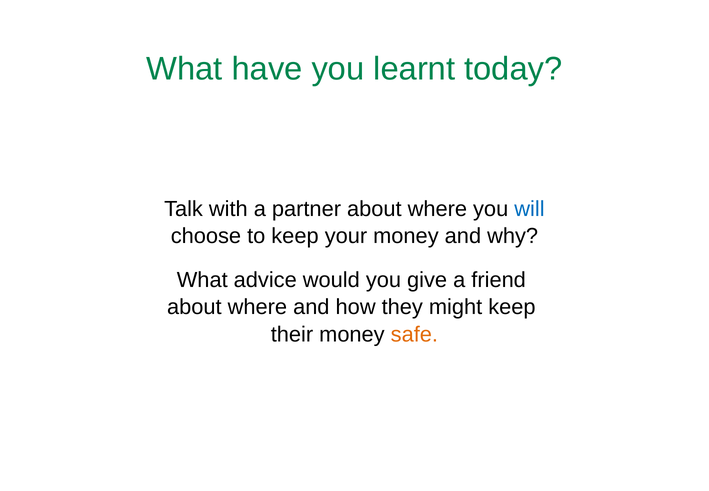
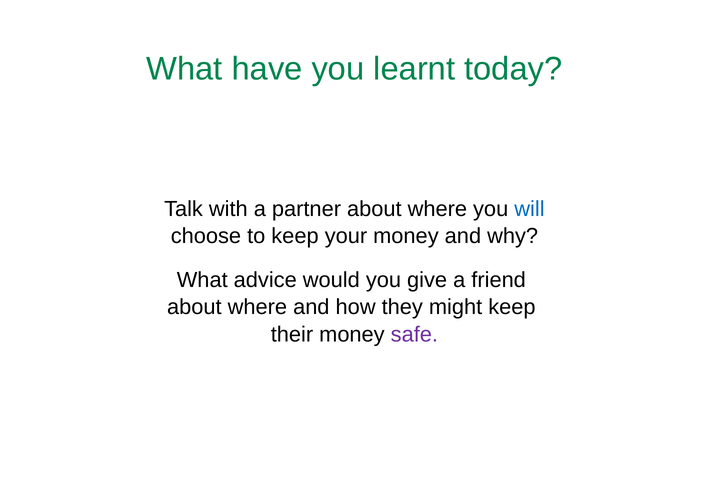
safe colour: orange -> purple
